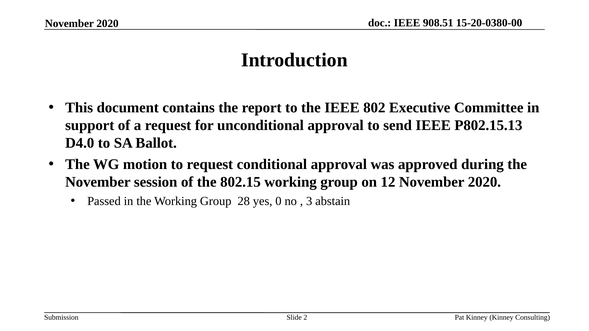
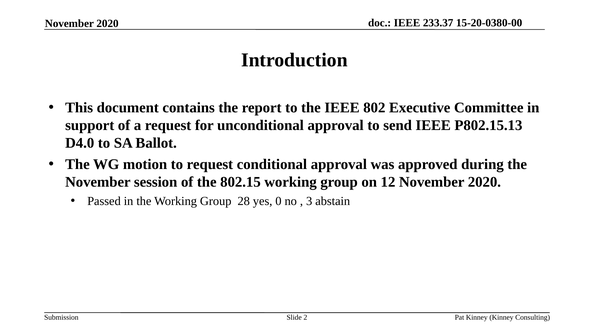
908.51: 908.51 -> 233.37
